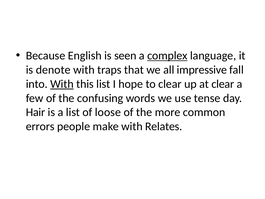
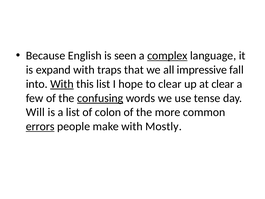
denote: denote -> expand
confusing underline: none -> present
Hair: Hair -> Will
loose: loose -> colon
errors underline: none -> present
Relates: Relates -> Mostly
